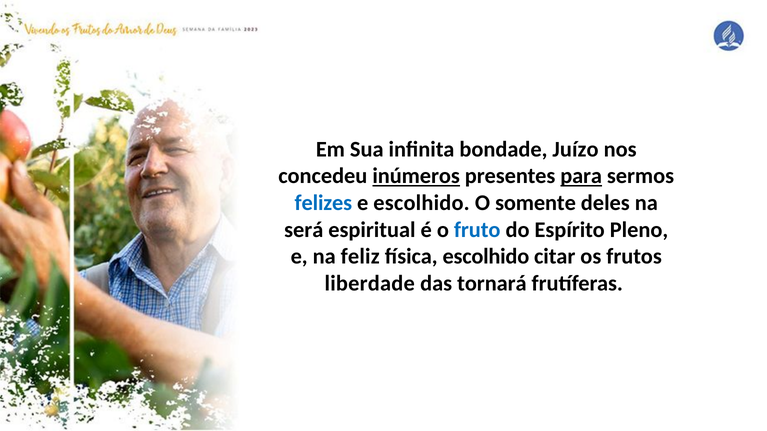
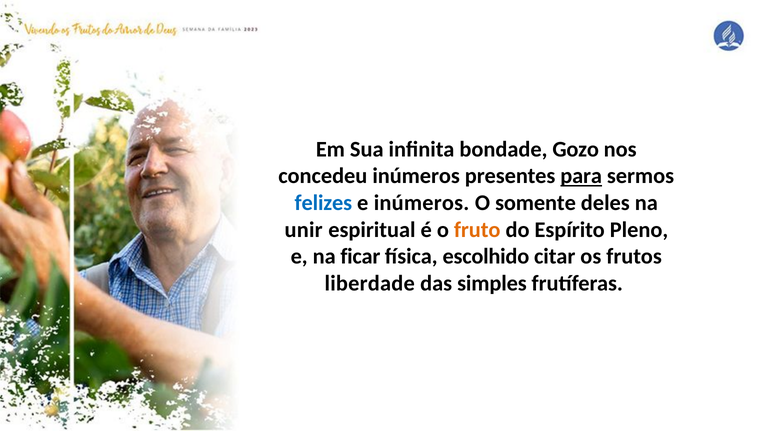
Juízo: Juízo -> Gozo
inúmeros at (416, 176) underline: present -> none
e escolhido: escolhido -> inúmeros
será: será -> unir
fruto colour: blue -> orange
feliz: feliz -> ficar
tornará: tornará -> simples
